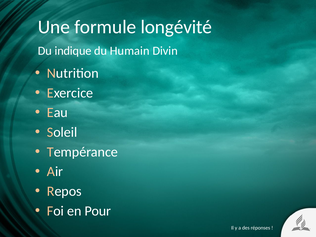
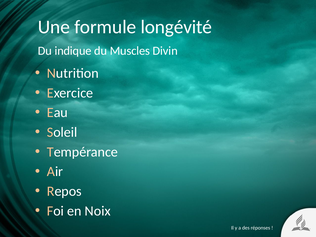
Humain: Humain -> Muscles
Pour: Pour -> Noix
